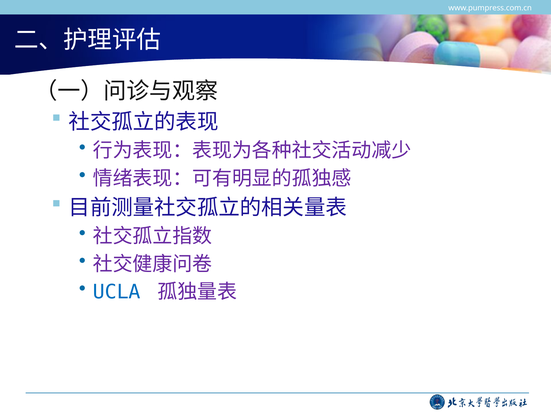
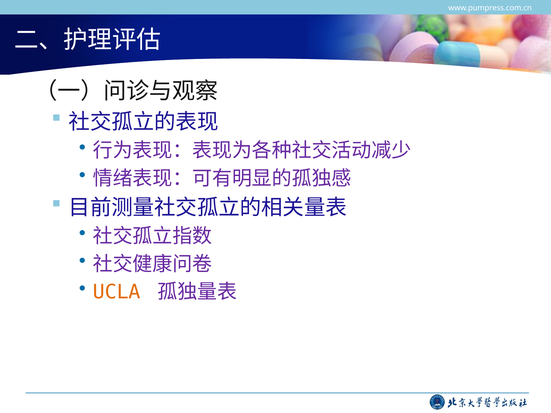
UCLA colour: blue -> orange
